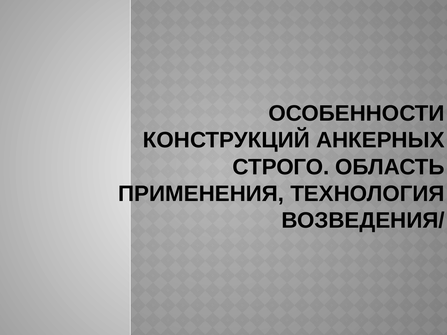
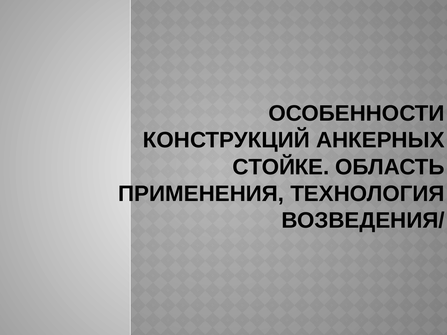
СТРОГО: СТРОГО -> СТОЙКЕ
